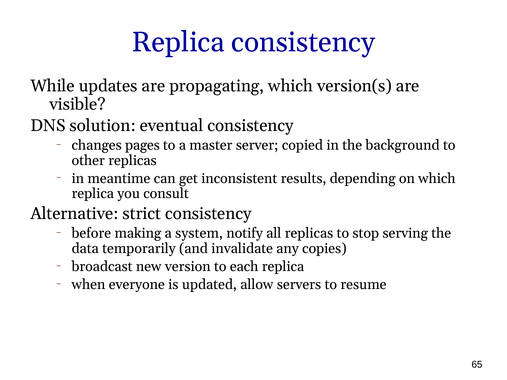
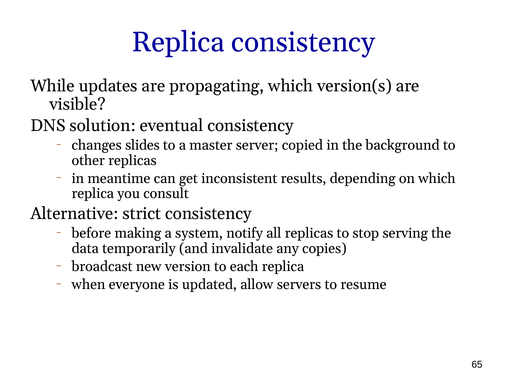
pages: pages -> slides
